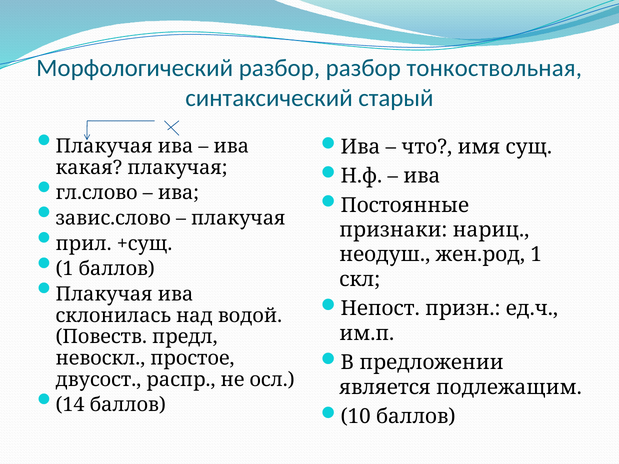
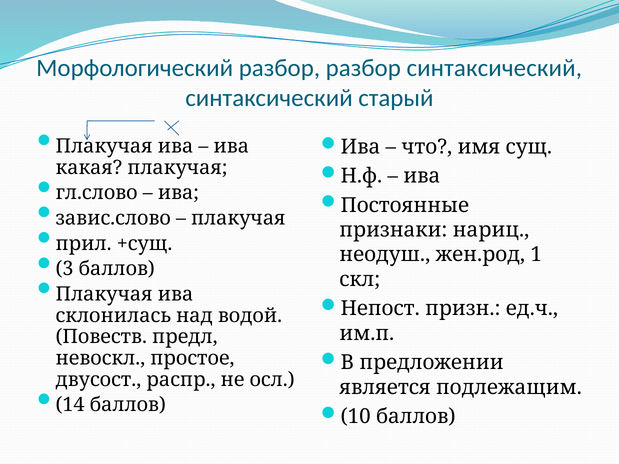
разбор тонкоствольная: тонкоствольная -> синтаксический
1 at (65, 269): 1 -> 3
